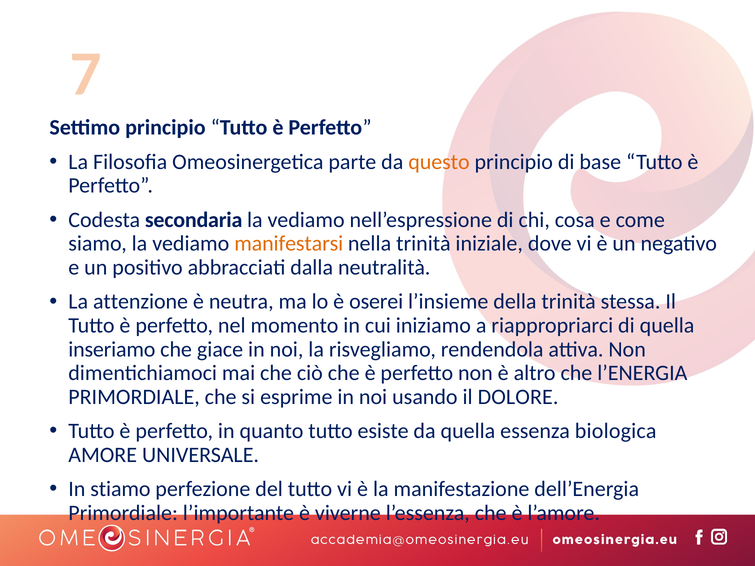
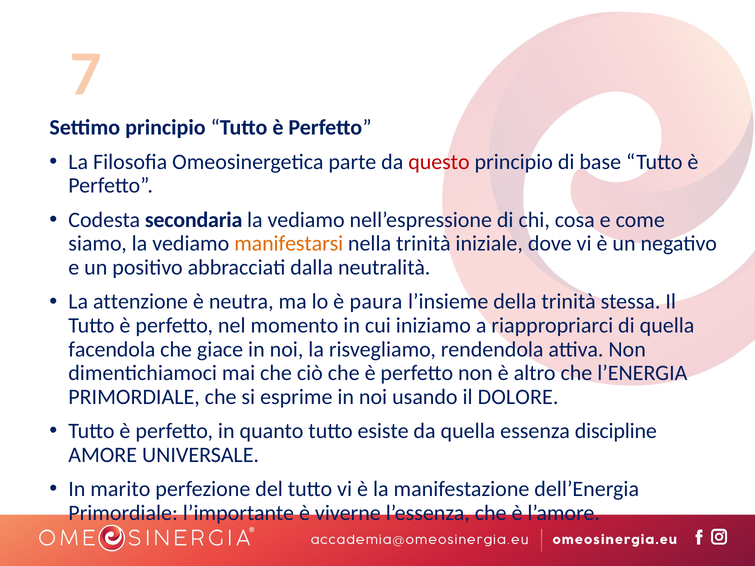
questo colour: orange -> red
oserei: oserei -> paura
inseriamo: inseriamo -> facendola
biologica: biologica -> discipline
stiamo: stiamo -> marito
